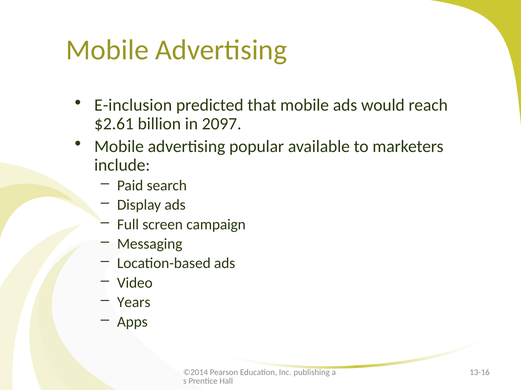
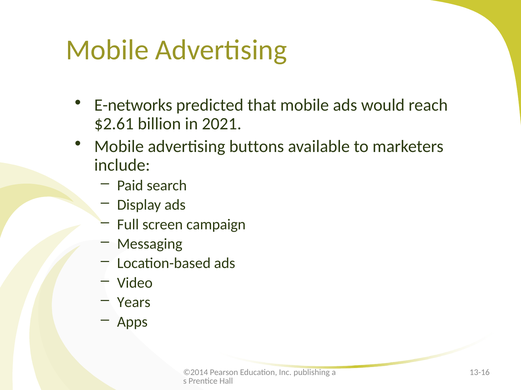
E-inclusion: E-inclusion -> E-networks
2097: 2097 -> 2021
popular: popular -> buttons
